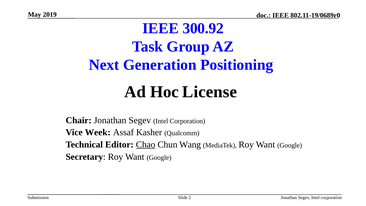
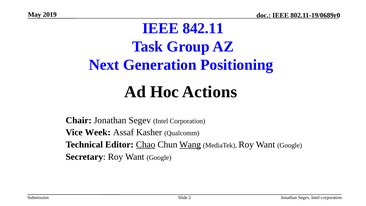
300.92: 300.92 -> 842.11
License: License -> Actions
Wang underline: none -> present
